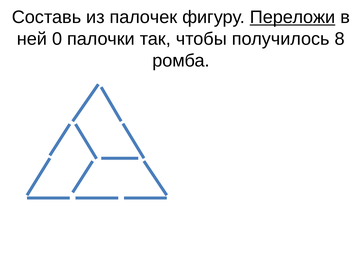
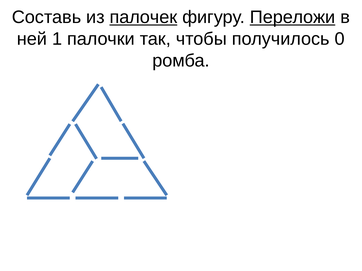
палочек underline: none -> present
0: 0 -> 1
8: 8 -> 0
